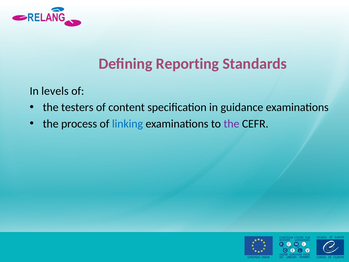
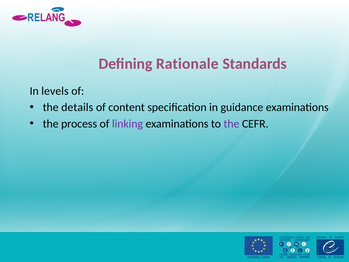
Reporting: Reporting -> Rationale
testers: testers -> details
linking colour: blue -> purple
